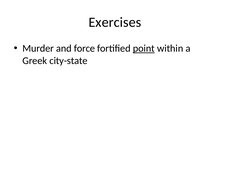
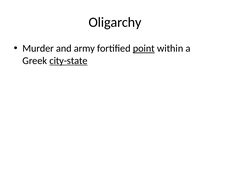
Exercises: Exercises -> Oligarchy
force: force -> army
city-state underline: none -> present
